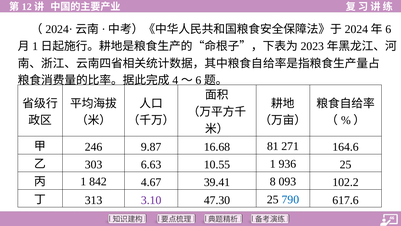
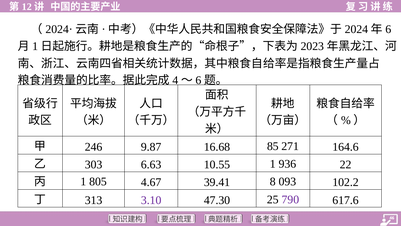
81: 81 -> 85
936 25: 25 -> 22
842: 842 -> 805
790 colour: blue -> purple
